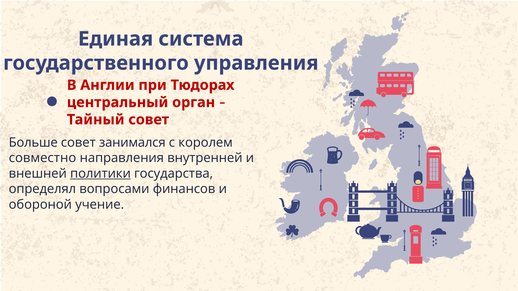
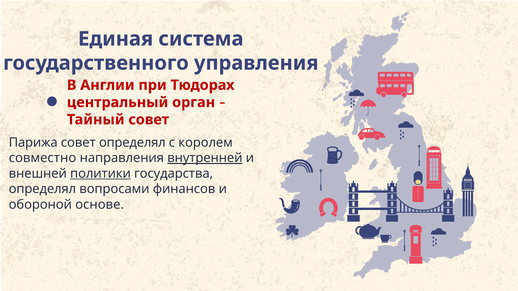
Больше: Больше -> Парижа
совет занимался: занимался -> определял
внутренней underline: none -> present
учение: учение -> основе
